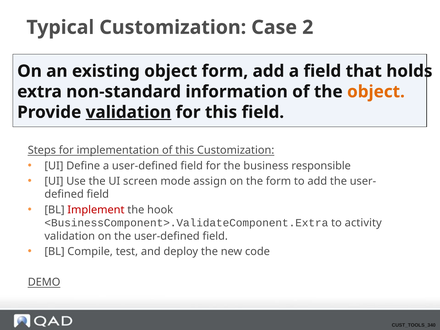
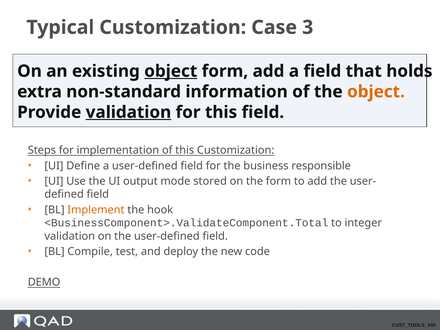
2: 2 -> 3
object at (171, 71) underline: none -> present
screen: screen -> output
assign: assign -> stored
Implement colour: red -> orange
<BusinessComponent>.ValidateComponent.Extra: <BusinessComponent>.ValidateComponent.Extra -> <BusinessComponent>.ValidateComponent.Total
activity: activity -> integer
